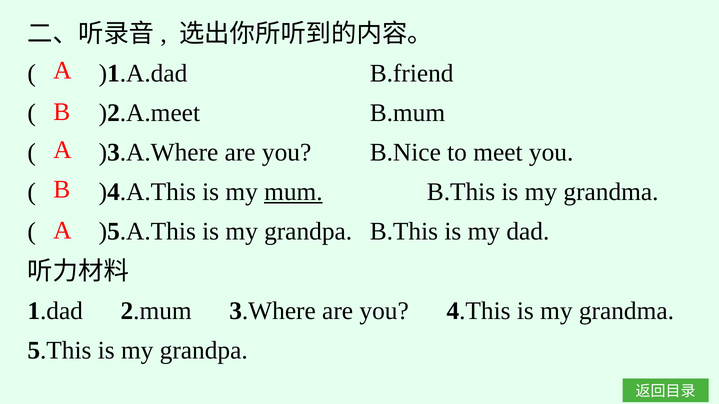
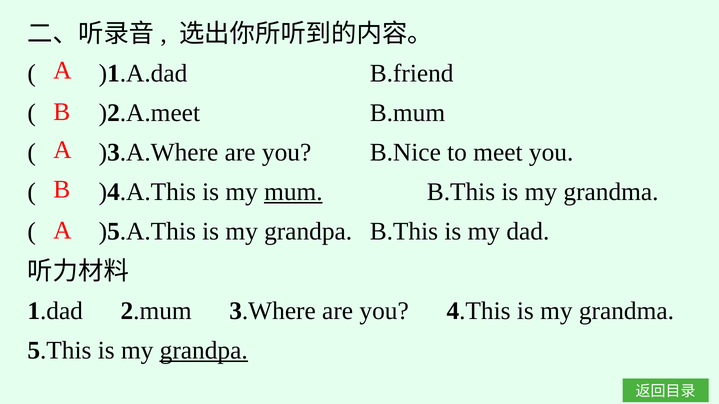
grandpa at (204, 351) underline: none -> present
